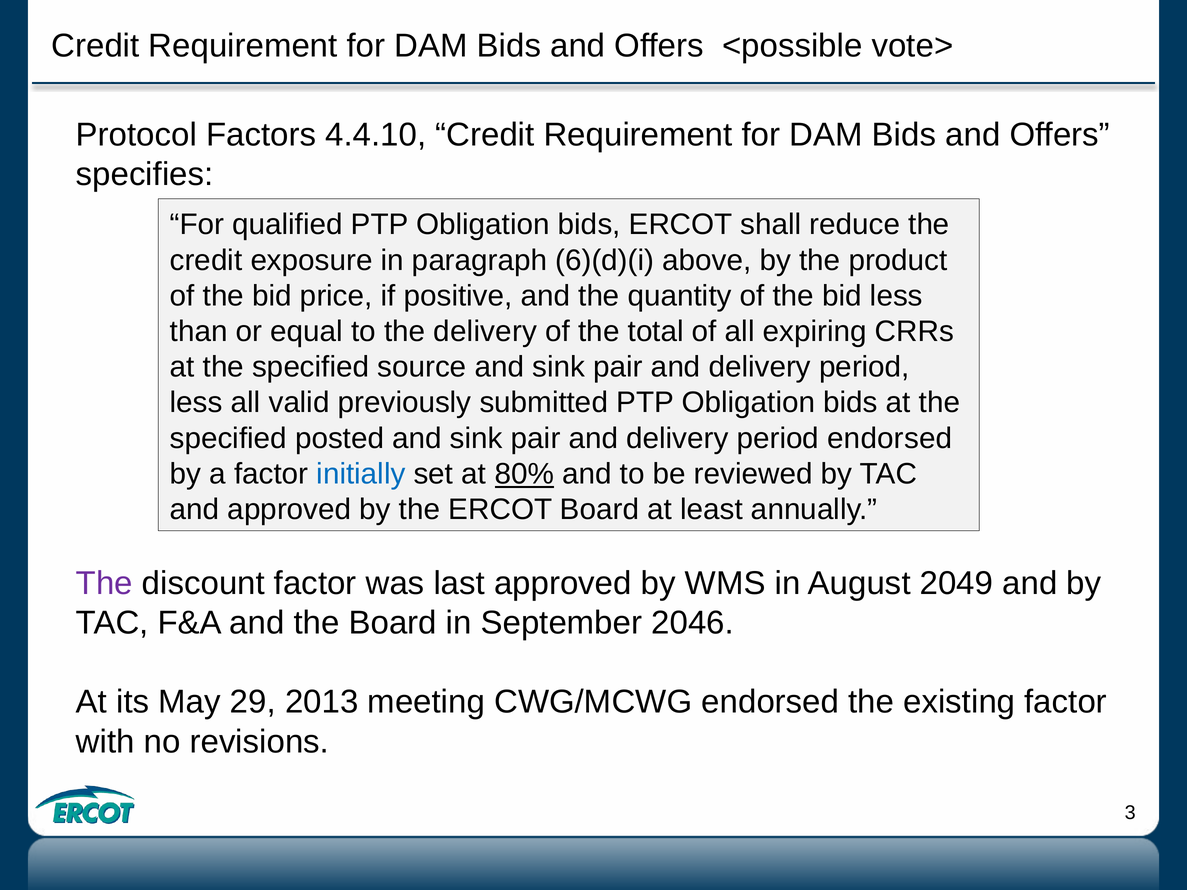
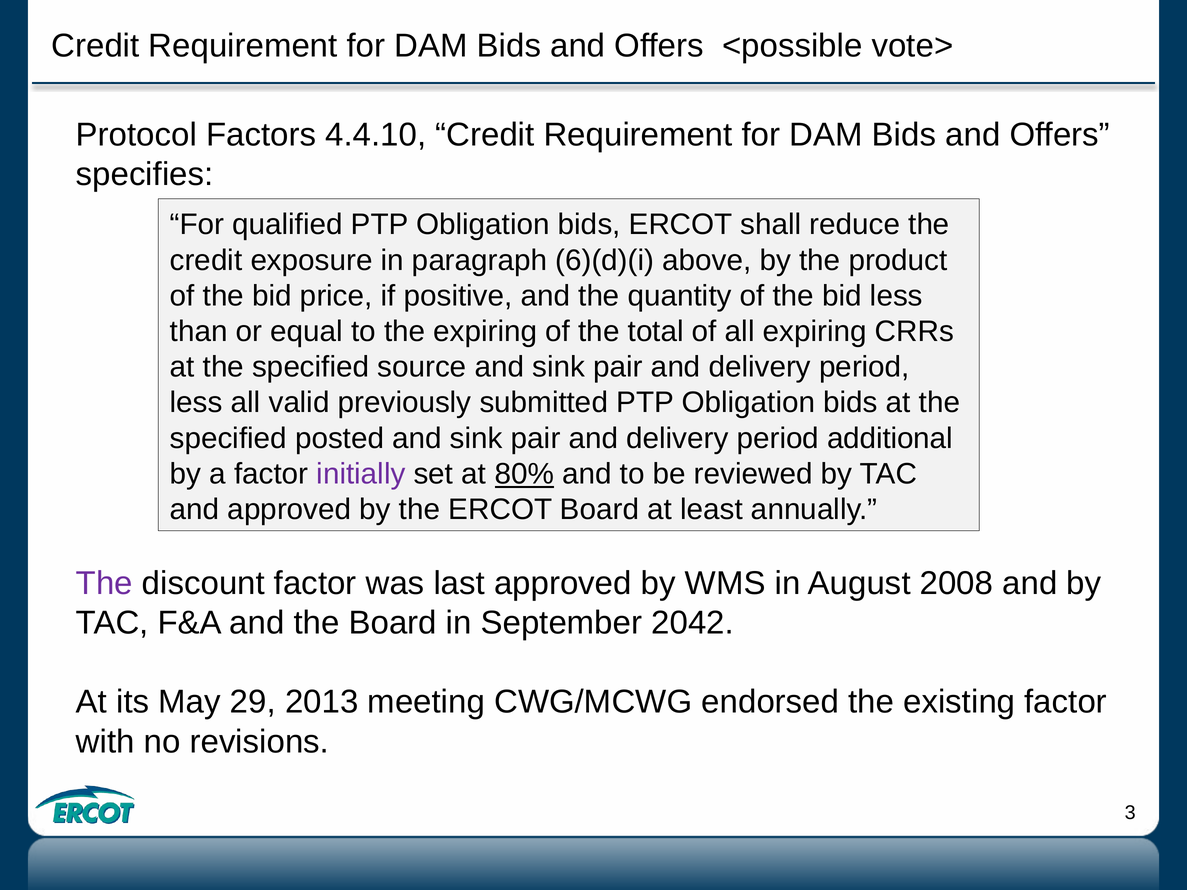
the delivery: delivery -> expiring
period endorsed: endorsed -> additional
initially colour: blue -> purple
2049: 2049 -> 2008
2046: 2046 -> 2042
